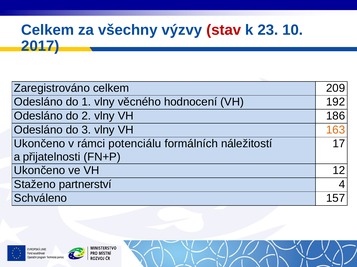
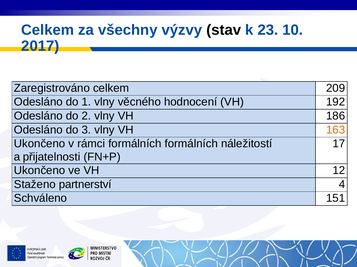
stav colour: red -> black
rámci potenciálu: potenciálu -> formálních
157: 157 -> 151
